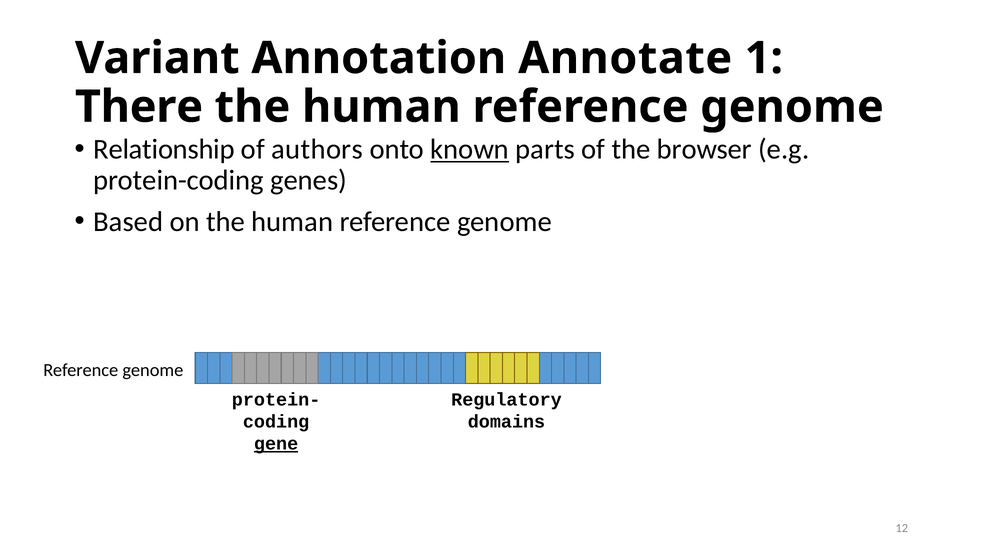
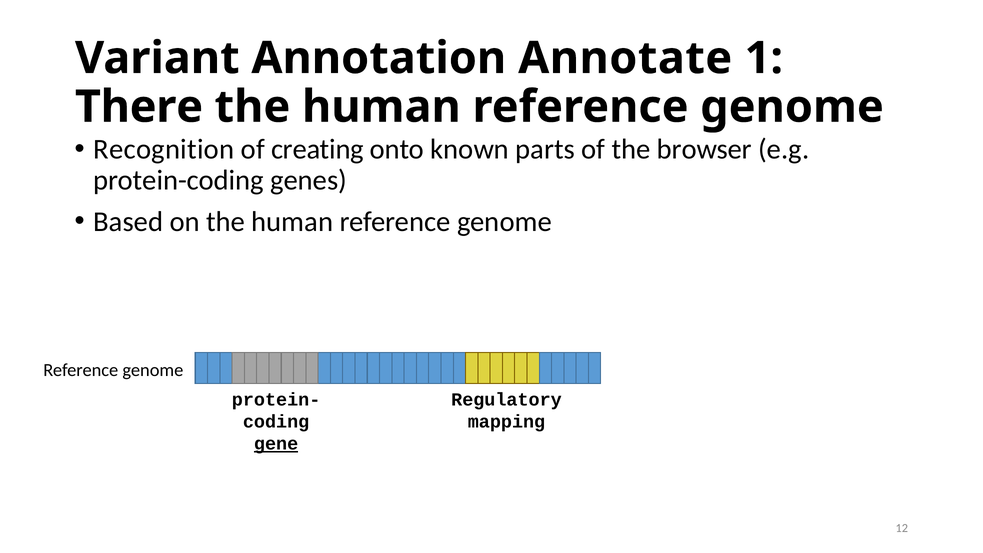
Relationship: Relationship -> Recognition
authors: authors -> creating
known underline: present -> none
domains: domains -> mapping
